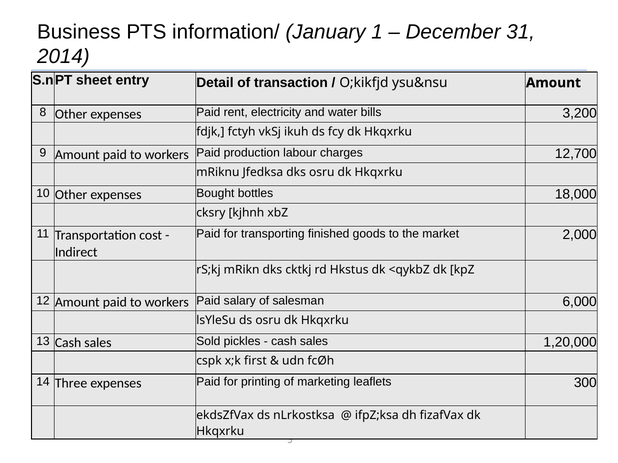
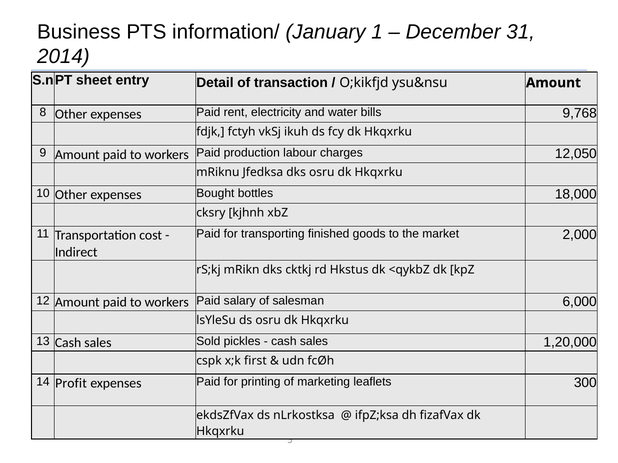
3,200: 3,200 -> 9,768
12,700: 12,700 -> 12,050
Three: Three -> Profit
